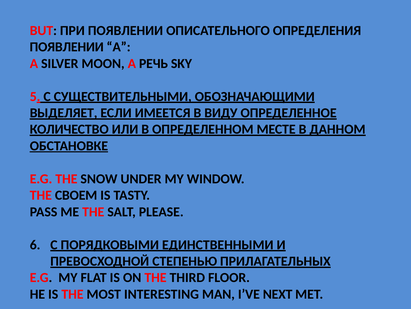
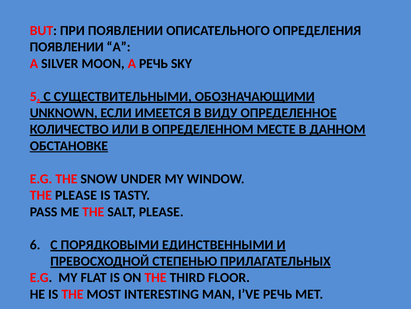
ВЫДЕЛЯЕТ: ВЫДЕЛЯЕТ -> UNKNOWN
THE СВОЕМ: СВОЕМ -> PLEASE
I’VE NEXT: NEXT -> РЕЧЬ
